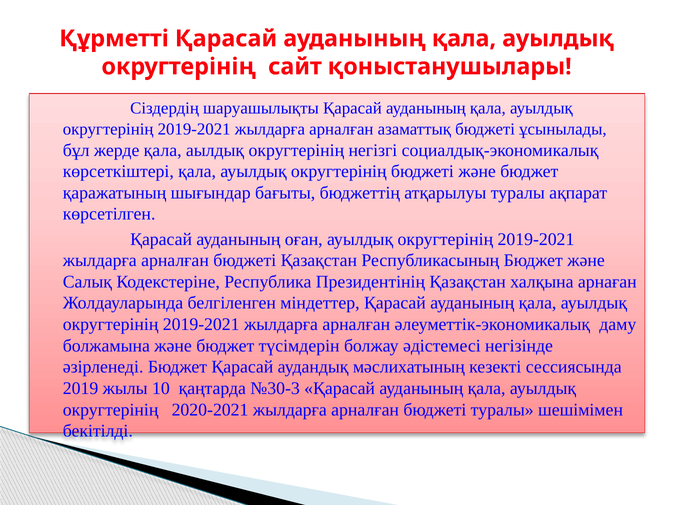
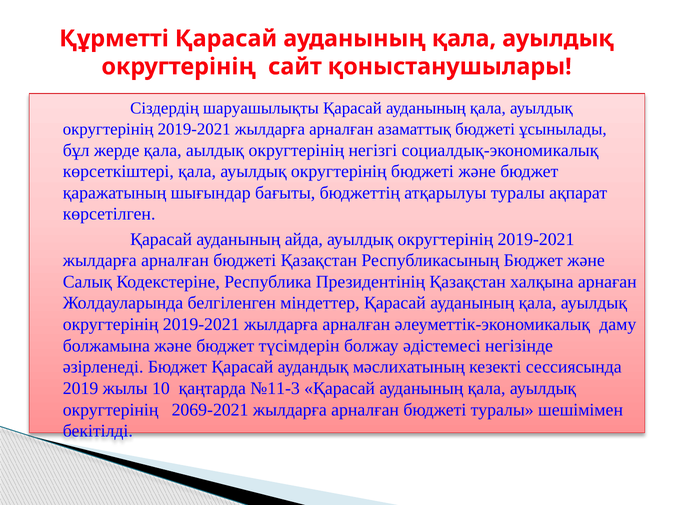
оған: оған -> айда
№30-3: №30-3 -> №11-3
2020-2021: 2020-2021 -> 2069-2021
